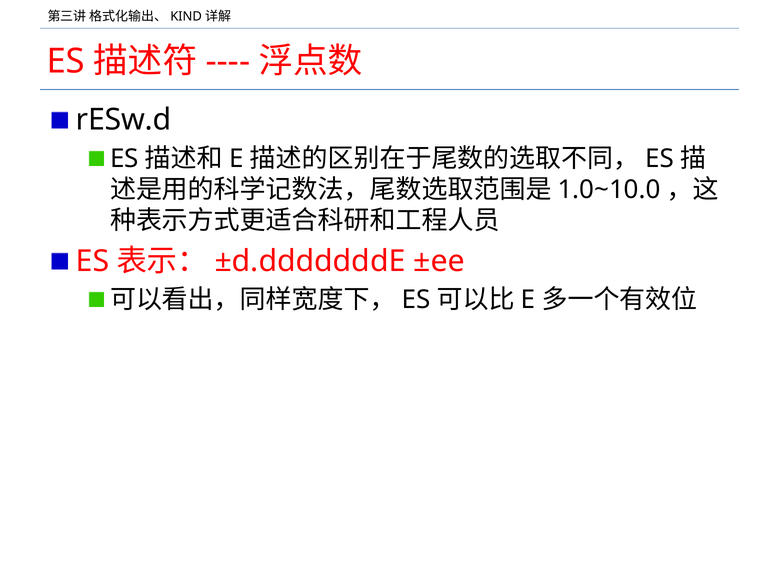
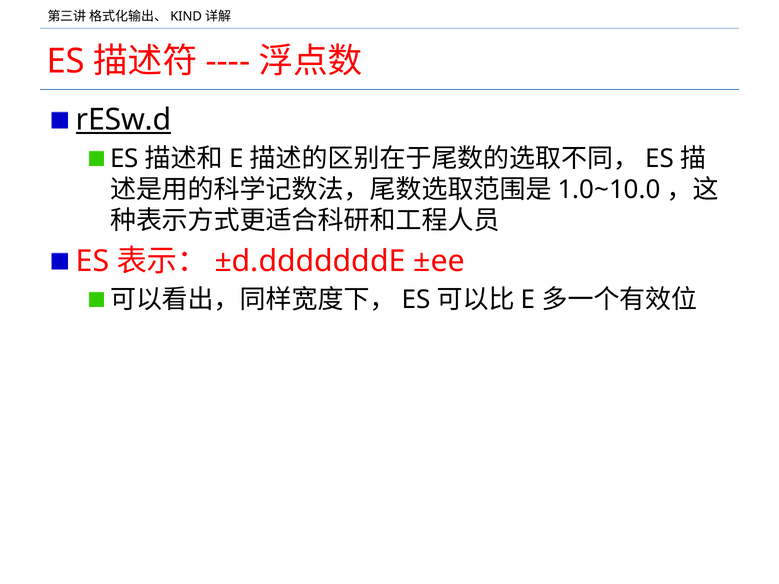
rESw.d underline: none -> present
